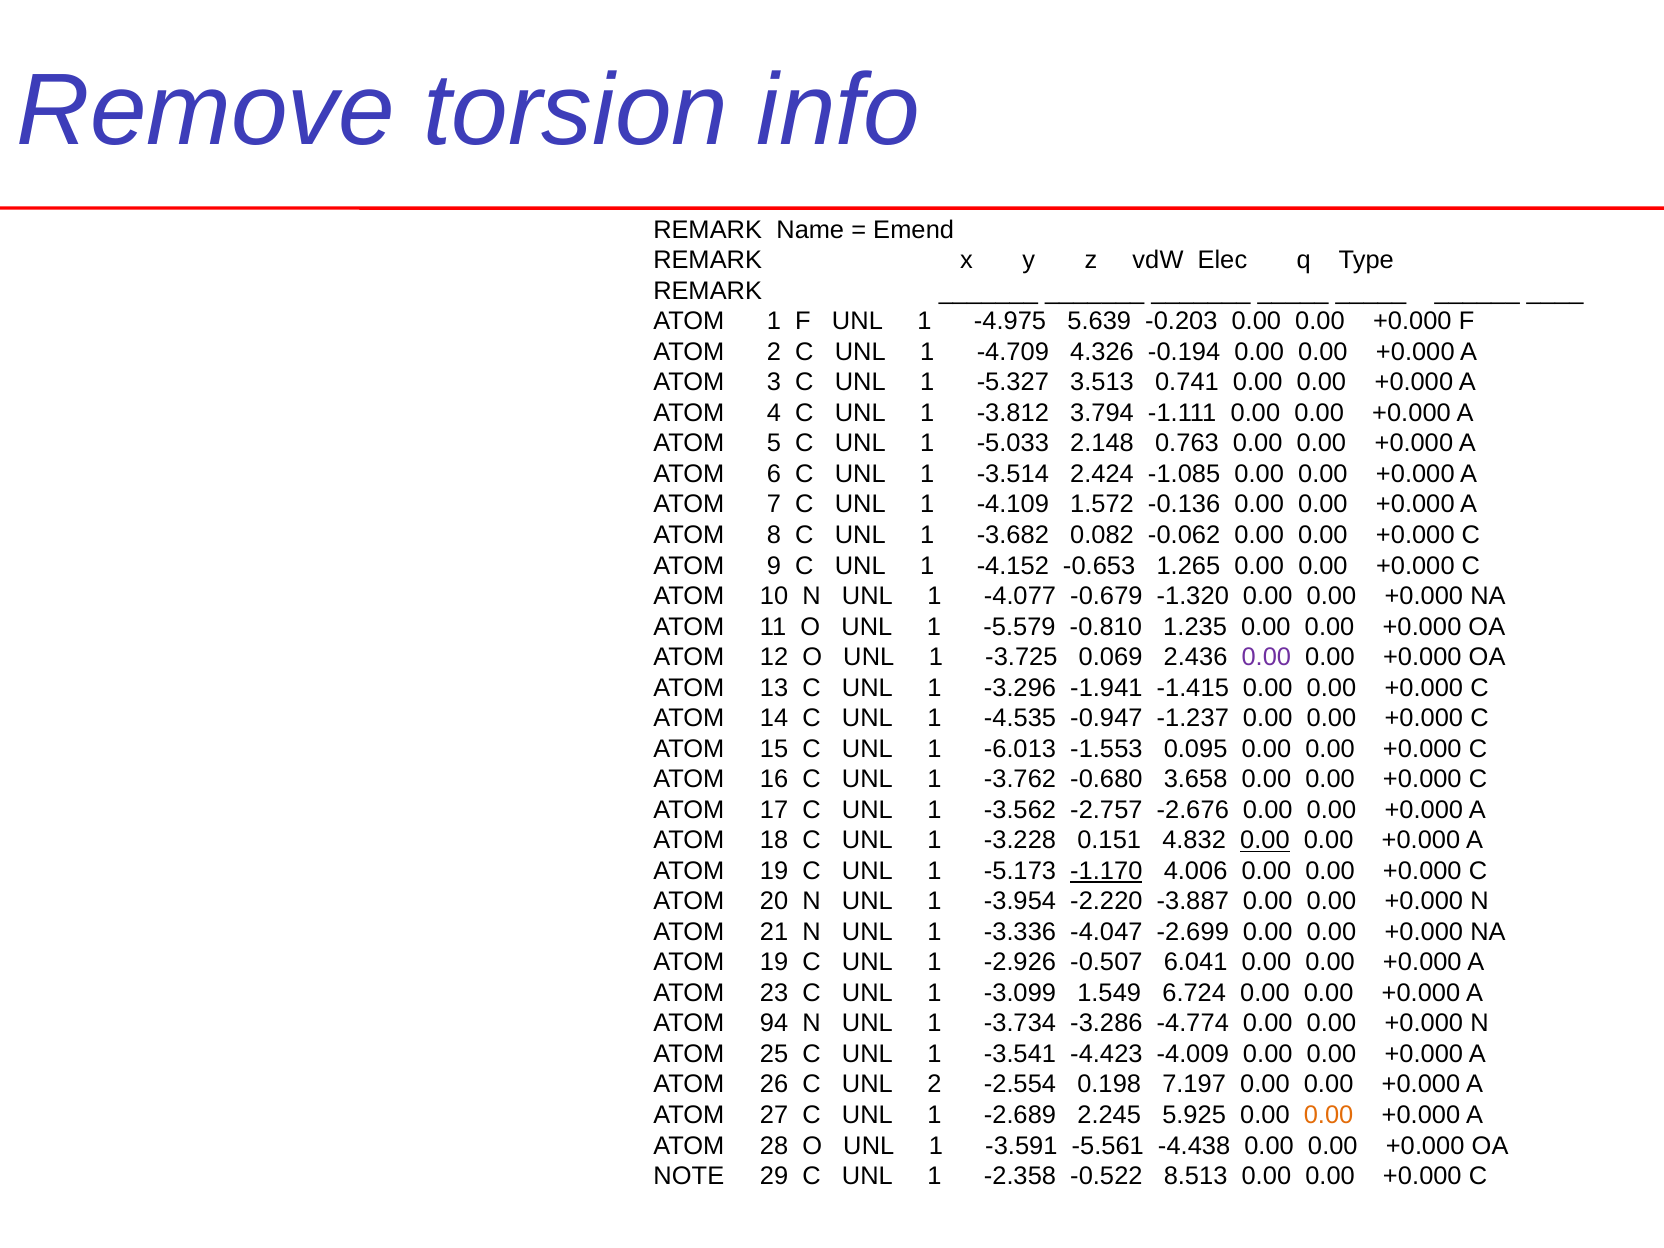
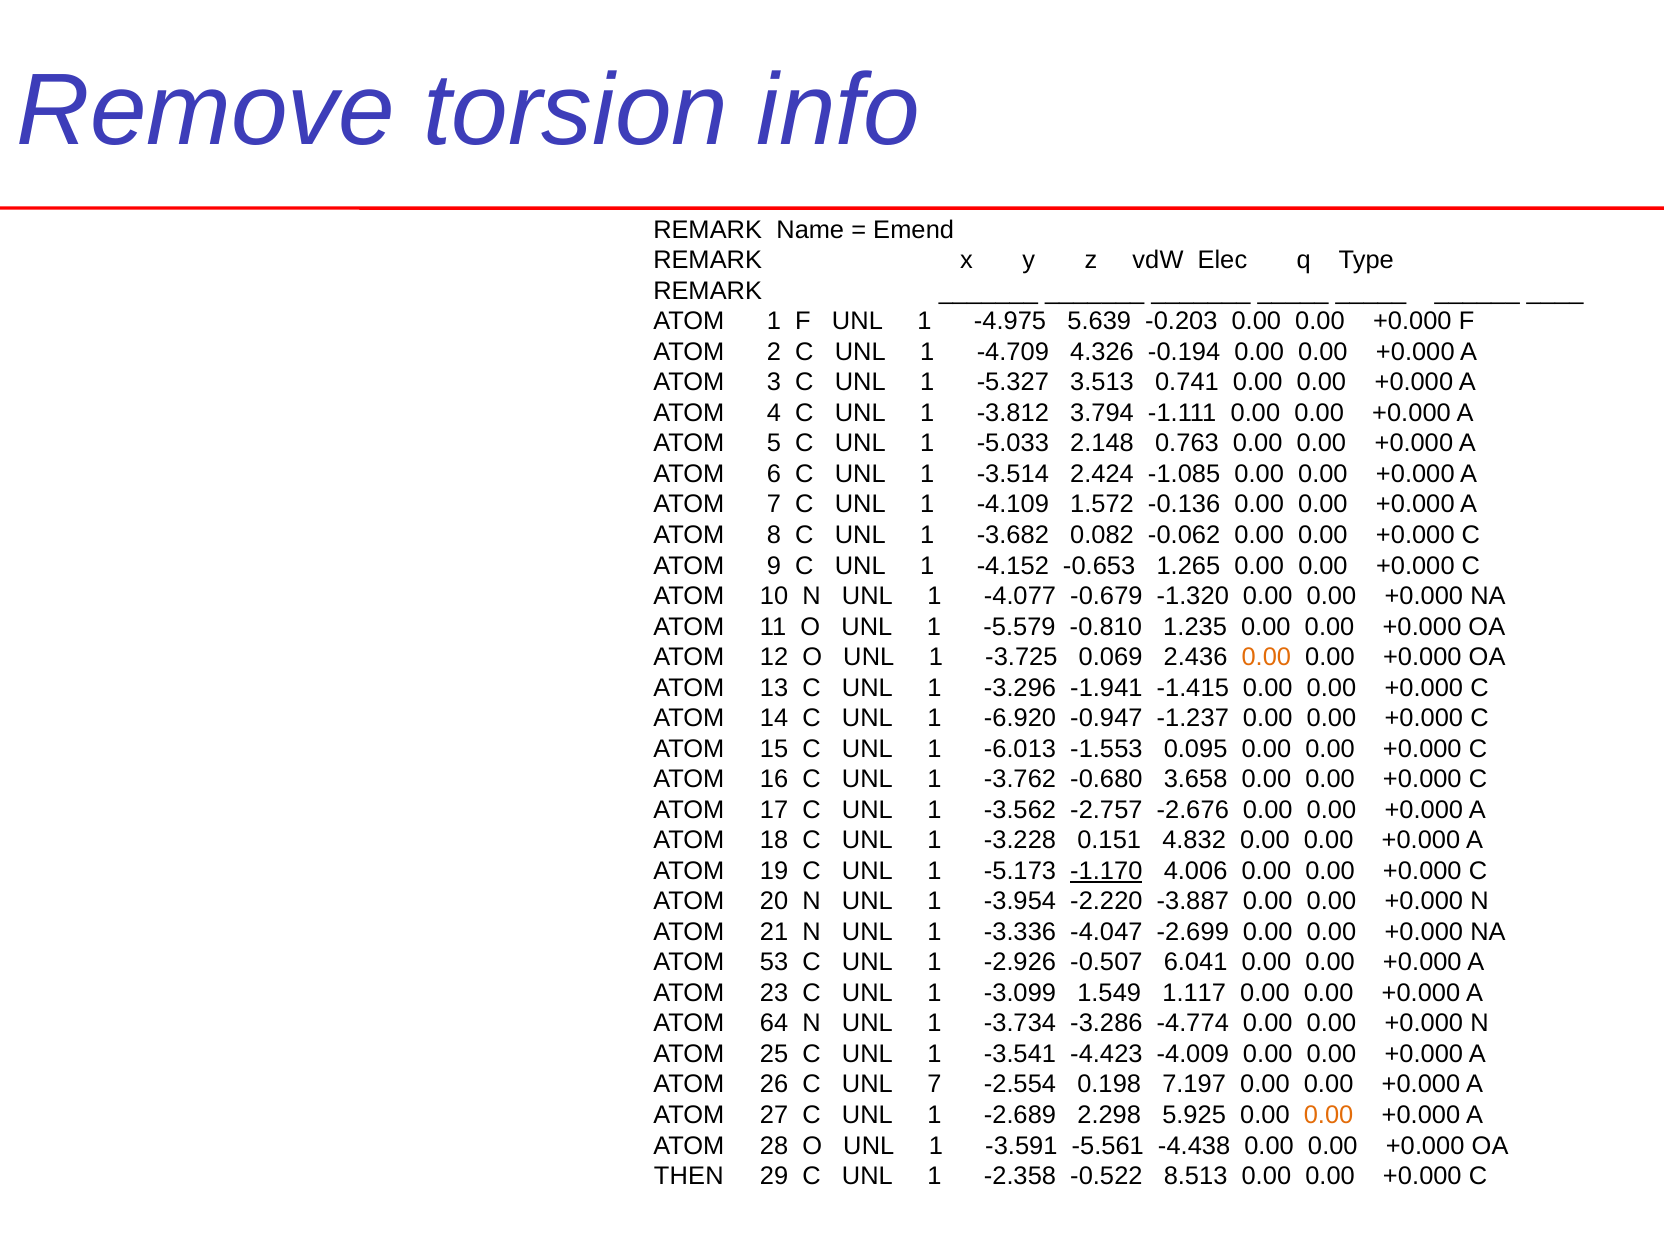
0.00 at (1266, 657) colour: purple -> orange
-4.535: -4.535 -> -6.920
0.00 at (1265, 840) underline: present -> none
19 at (774, 962): 19 -> 53
6.724: 6.724 -> 1.117
94: 94 -> 64
UNL 2: 2 -> 7
2.245: 2.245 -> 2.298
NOTE: NOTE -> THEN
